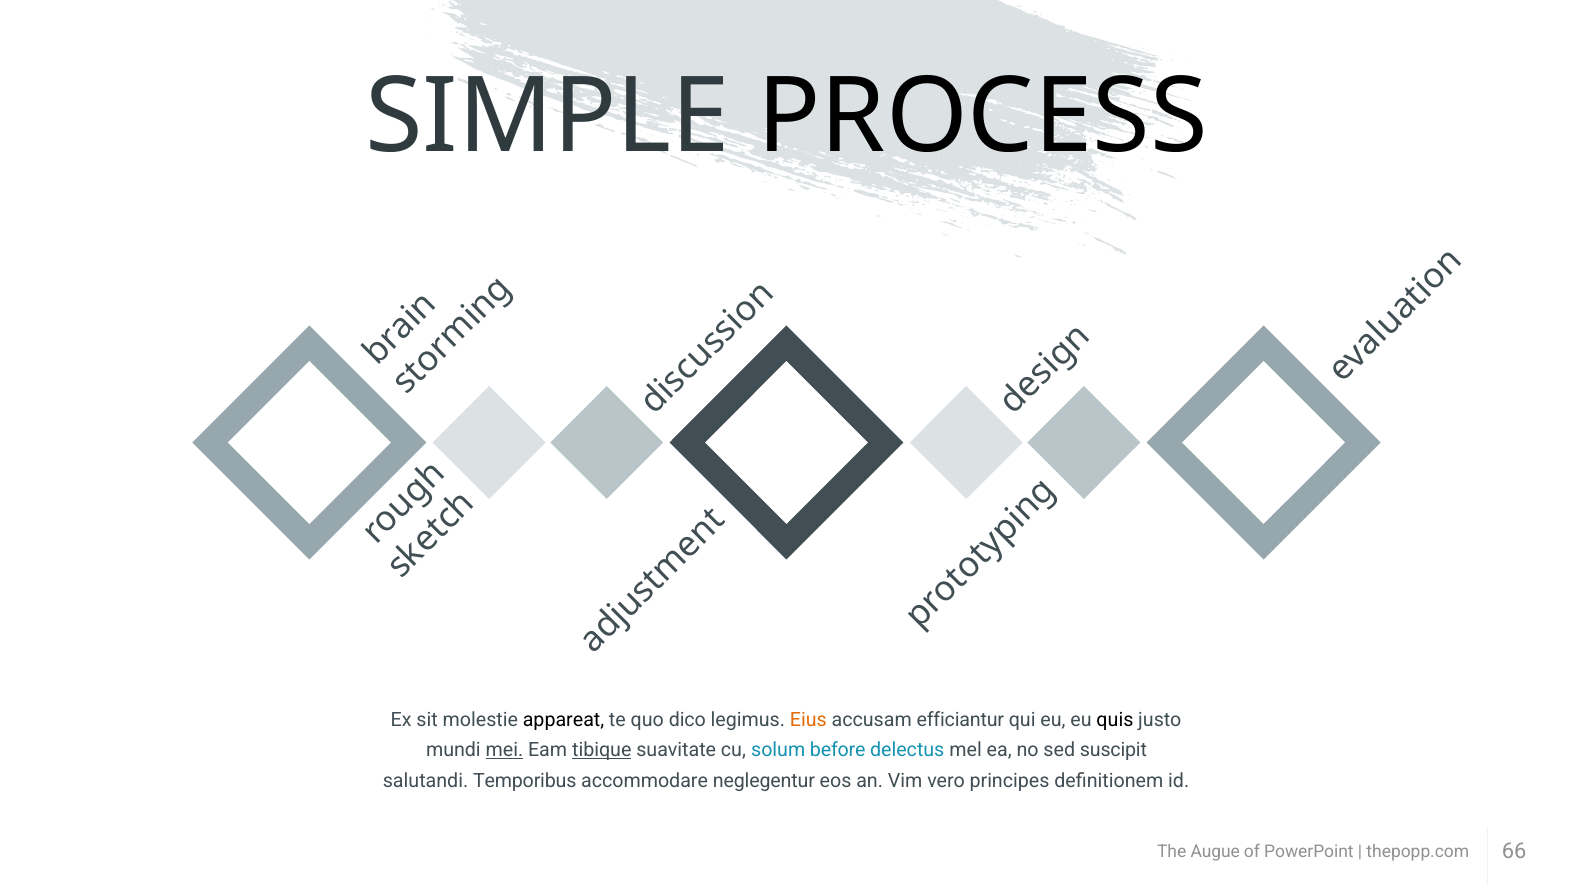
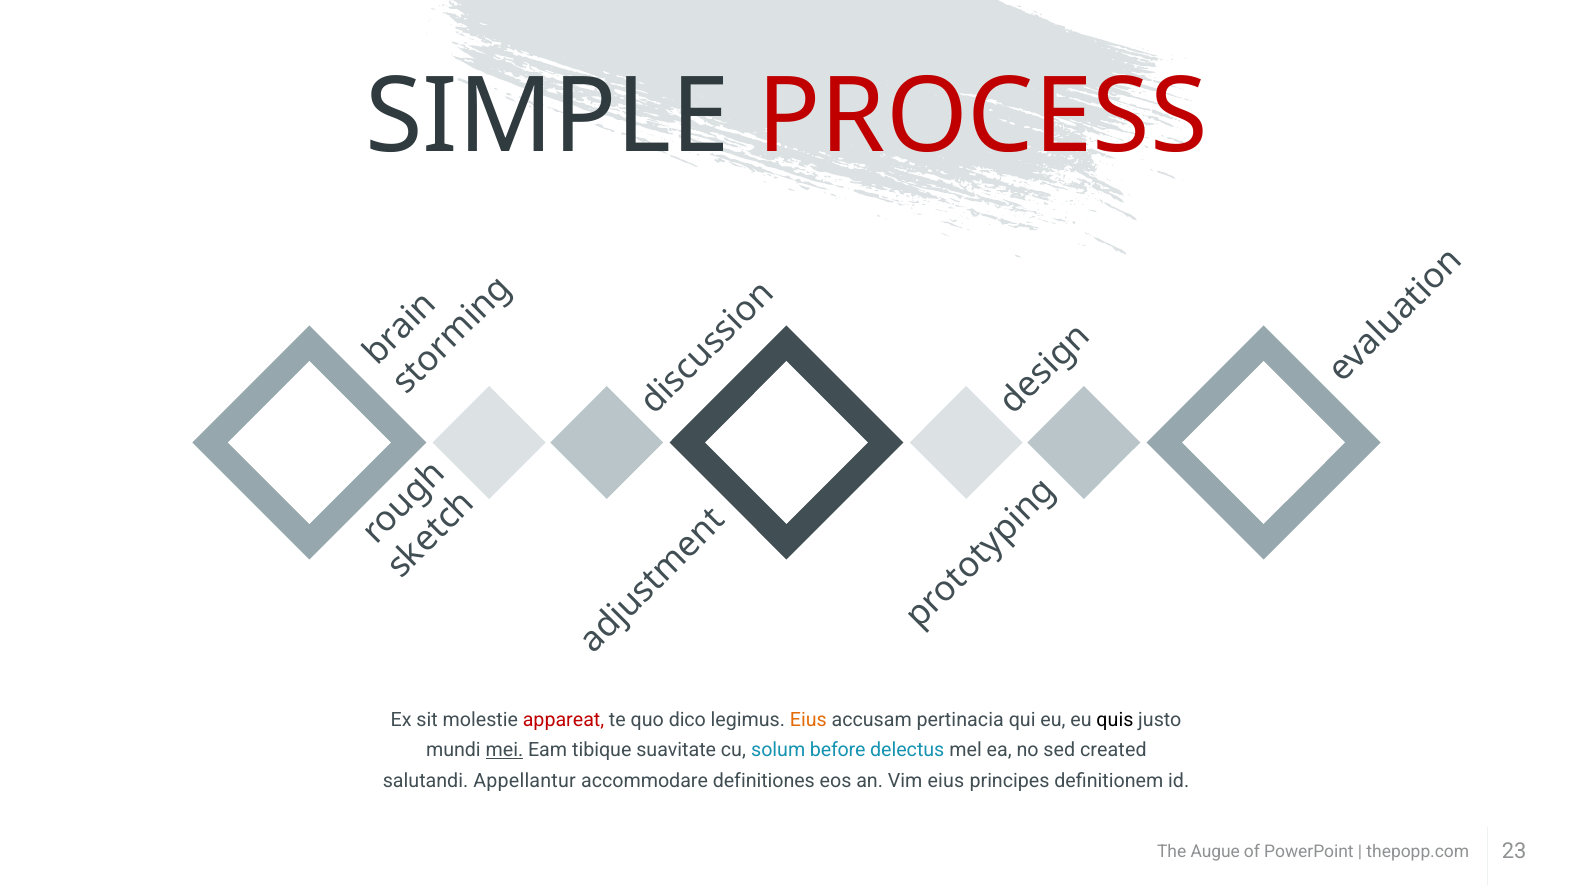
PROCESS colour: black -> red
appareat colour: black -> red
efficiantur: efficiantur -> pertinacia
tibique underline: present -> none
suscipit: suscipit -> created
Temporibus: Temporibus -> Appellantur
neglegentur: neglegentur -> definitiones
Vim vero: vero -> eius
66: 66 -> 23
